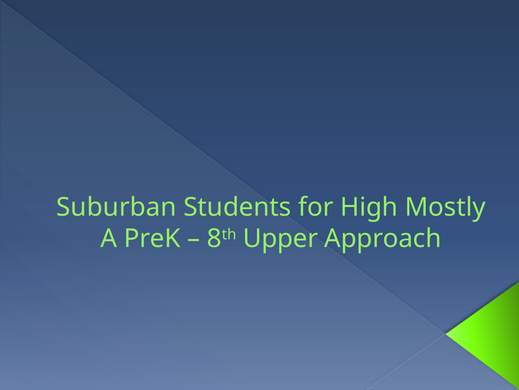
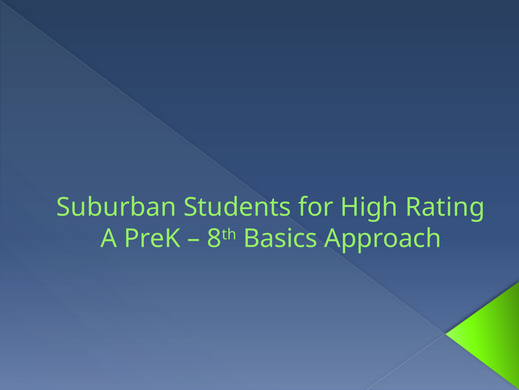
Mostly: Mostly -> Rating
Upper: Upper -> Basics
